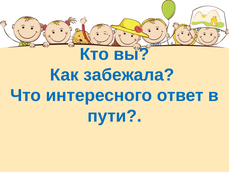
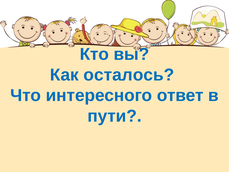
забежала: забежала -> осталось
